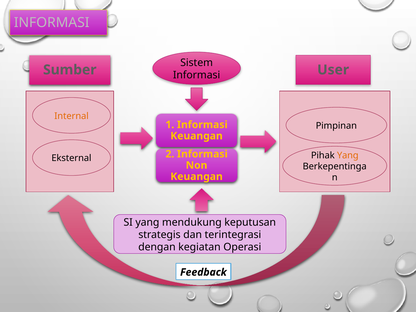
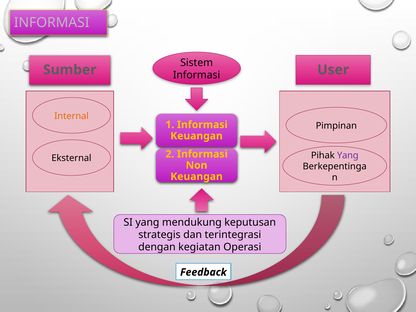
Yang at (348, 155) colour: orange -> purple
